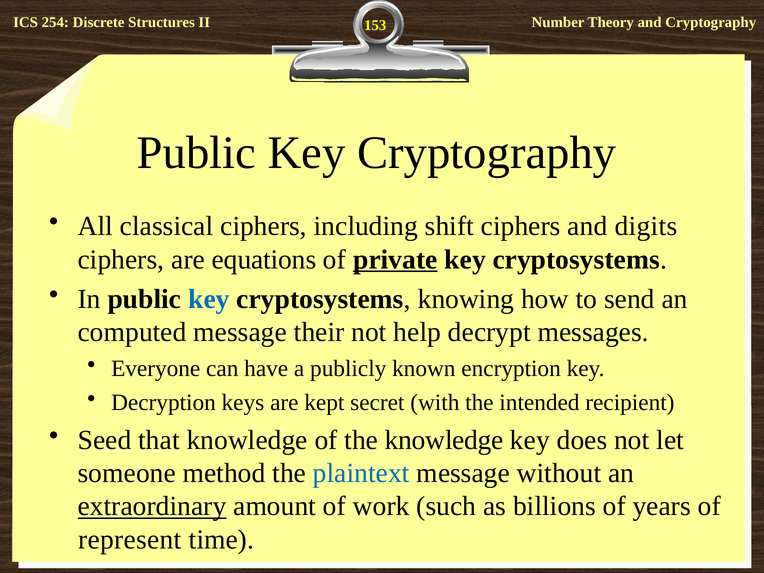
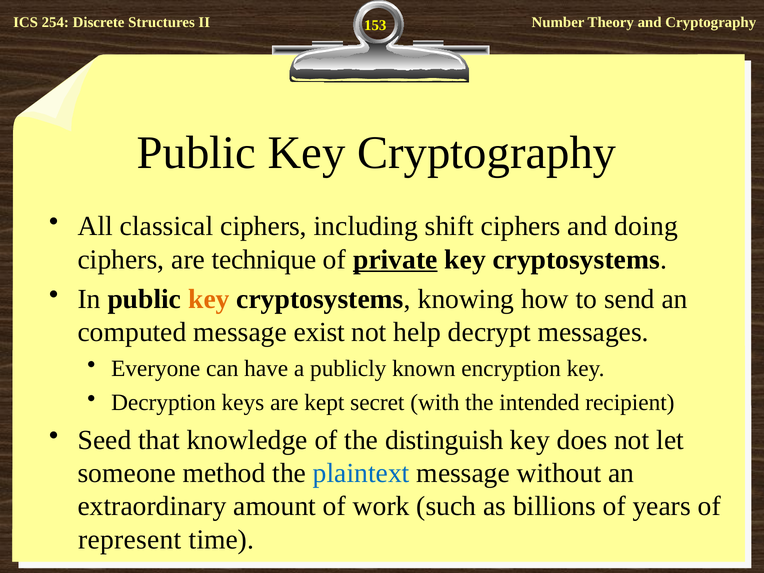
digits: digits -> doing
equations: equations -> technique
key at (209, 299) colour: blue -> orange
their: their -> exist
the knowledge: knowledge -> distinguish
extraordinary underline: present -> none
